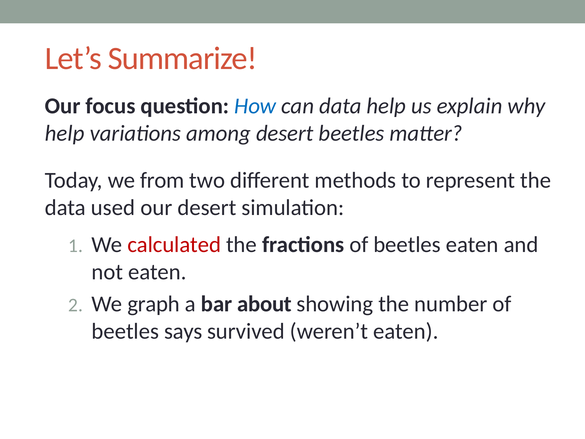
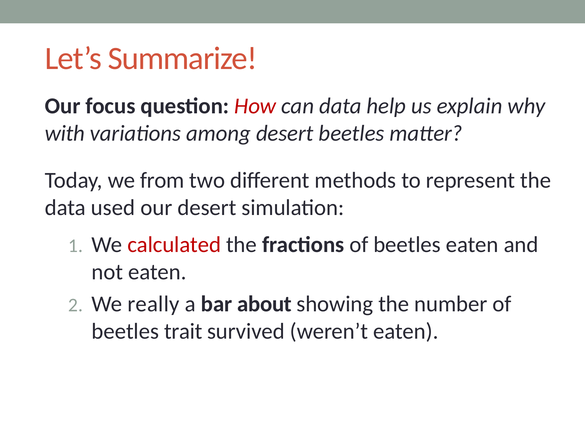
How colour: blue -> red
help at (65, 133): help -> with
graph: graph -> really
says: says -> trait
